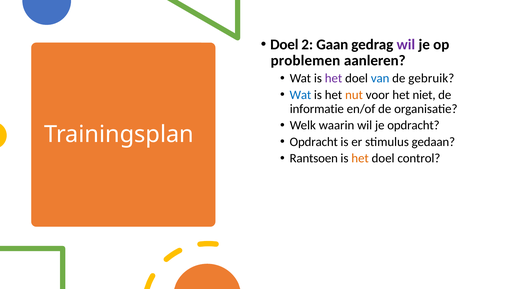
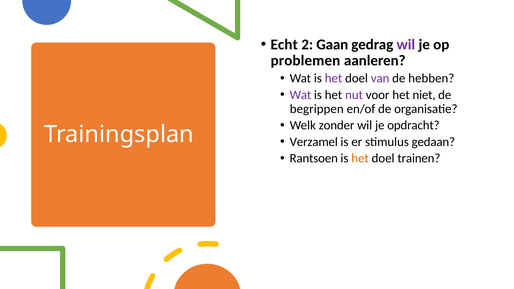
Doel at (284, 45): Doel -> Echt
van colour: blue -> purple
gebruik: gebruik -> hebben
Wat at (300, 95) colour: blue -> purple
nut colour: orange -> purple
informatie: informatie -> begrippen
waarin: waarin -> zonder
Opdracht at (314, 142): Opdracht -> Verzamel
control: control -> trainen
